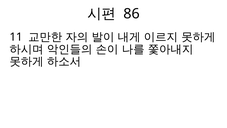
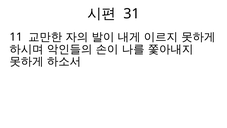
86: 86 -> 31
